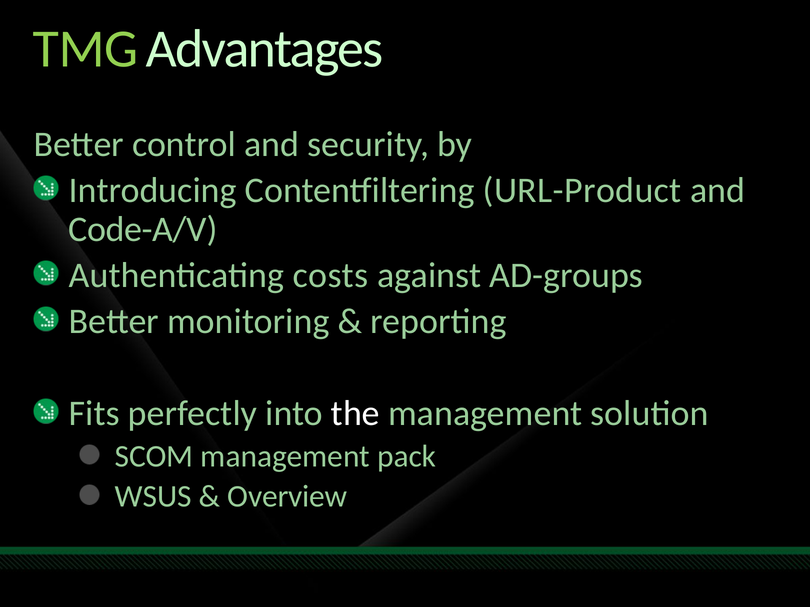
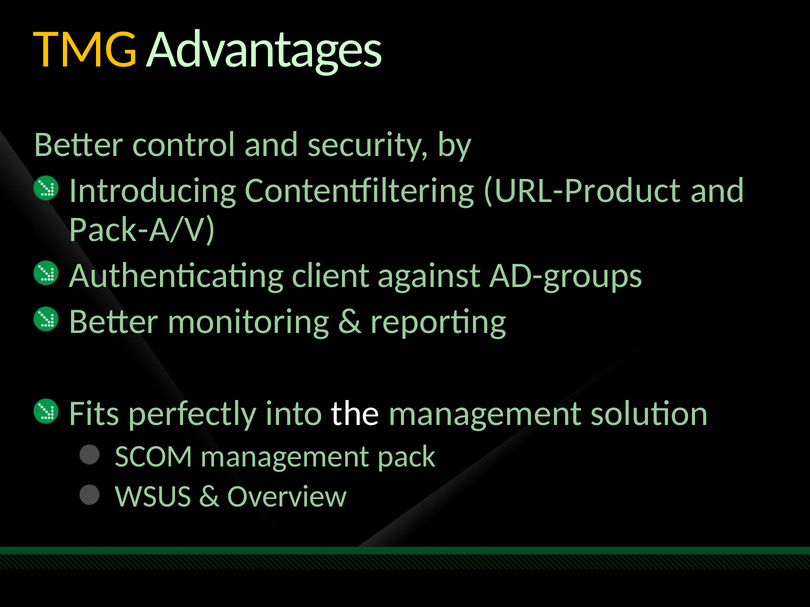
TMG colour: light green -> yellow
Code-A/V: Code-A/V -> Pack-A/V
costs: costs -> client
